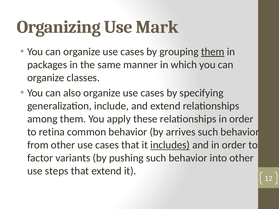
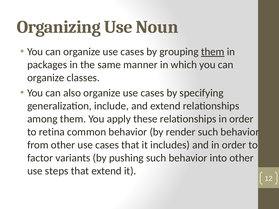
Mark: Mark -> Noun
arrives: arrives -> render
includes underline: present -> none
